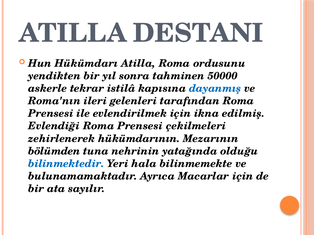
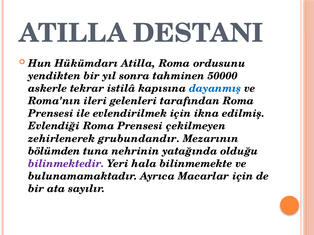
çekilmeleri: çekilmeleri -> çekilmeyen
hükümdarının: hükümdarının -> grubundandır
bilinmektedir colour: blue -> purple
